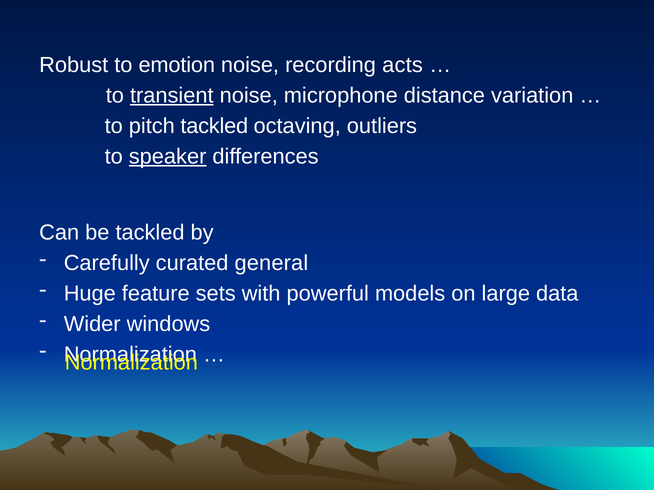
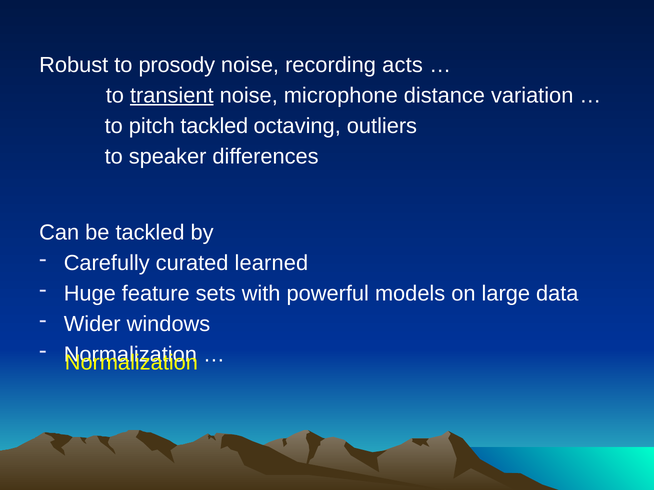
emotion: emotion -> prosody
speaker underline: present -> none
general: general -> learned
